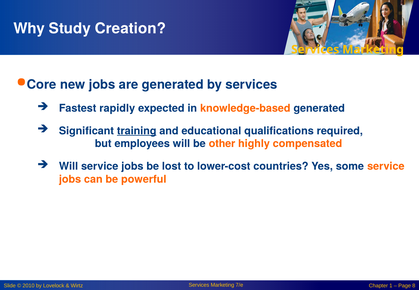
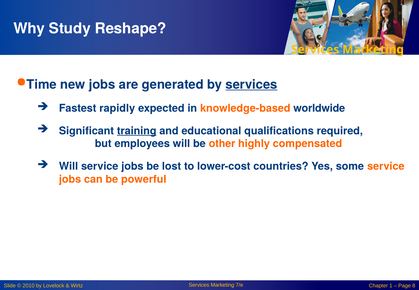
Creation: Creation -> Reshape
Core: Core -> Time
services at (251, 85) underline: none -> present
knowledge-based generated: generated -> worldwide
